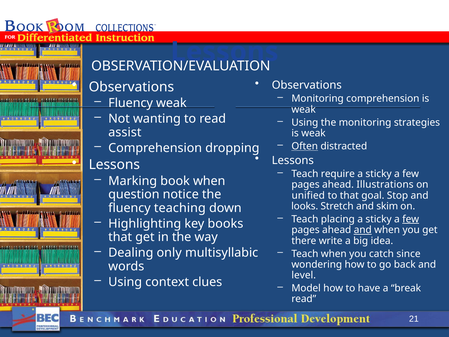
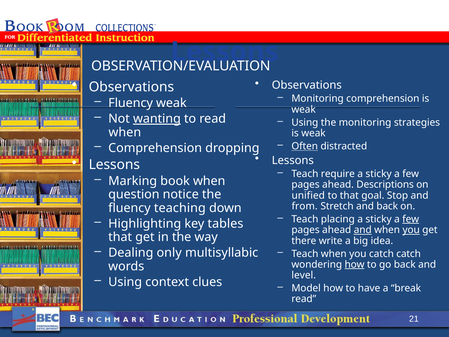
wanting underline: none -> present
assist at (125, 132): assist -> when
Illustrations: Illustrations -> Descriptions
looks: looks -> from
and skim: skim -> back
books: books -> tables
you at (411, 230) underline: none -> present
catch since: since -> catch
how at (355, 264) underline: none -> present
